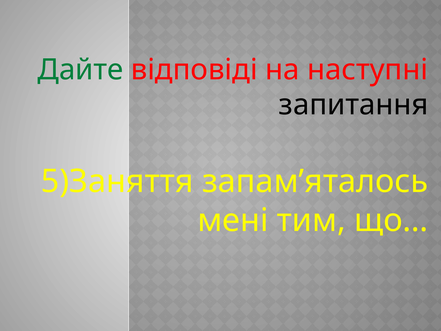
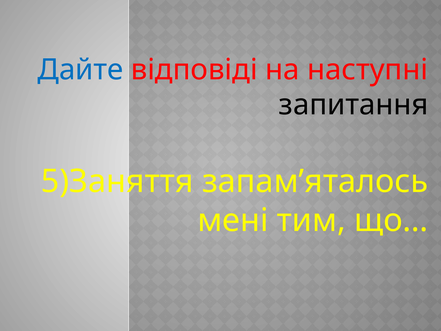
Дайте colour: green -> blue
